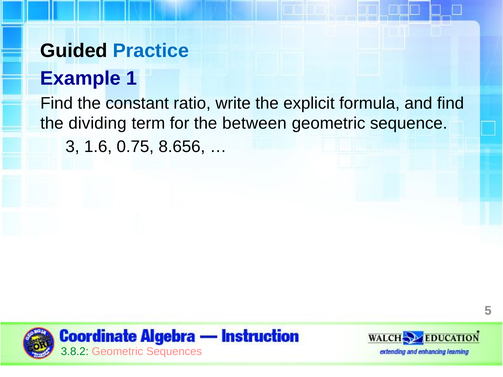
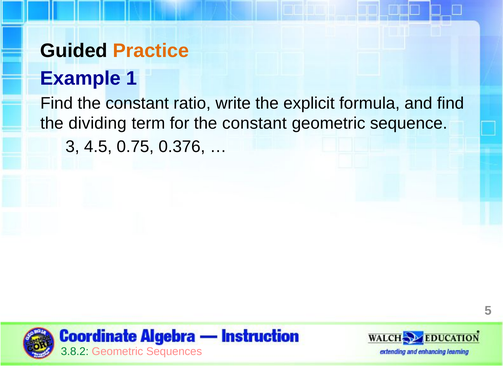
Practice colour: blue -> orange
for the between: between -> constant
1.6: 1.6 -> 4.5
8.656: 8.656 -> 0.376
